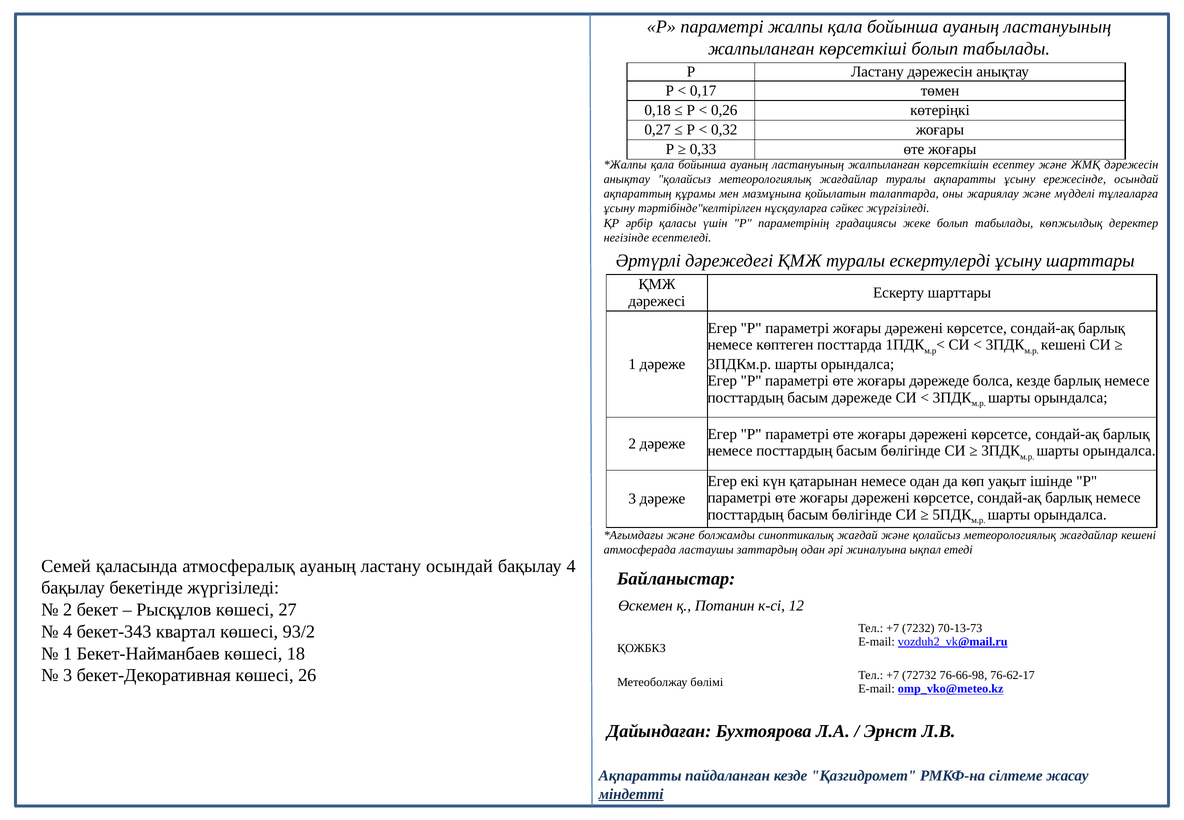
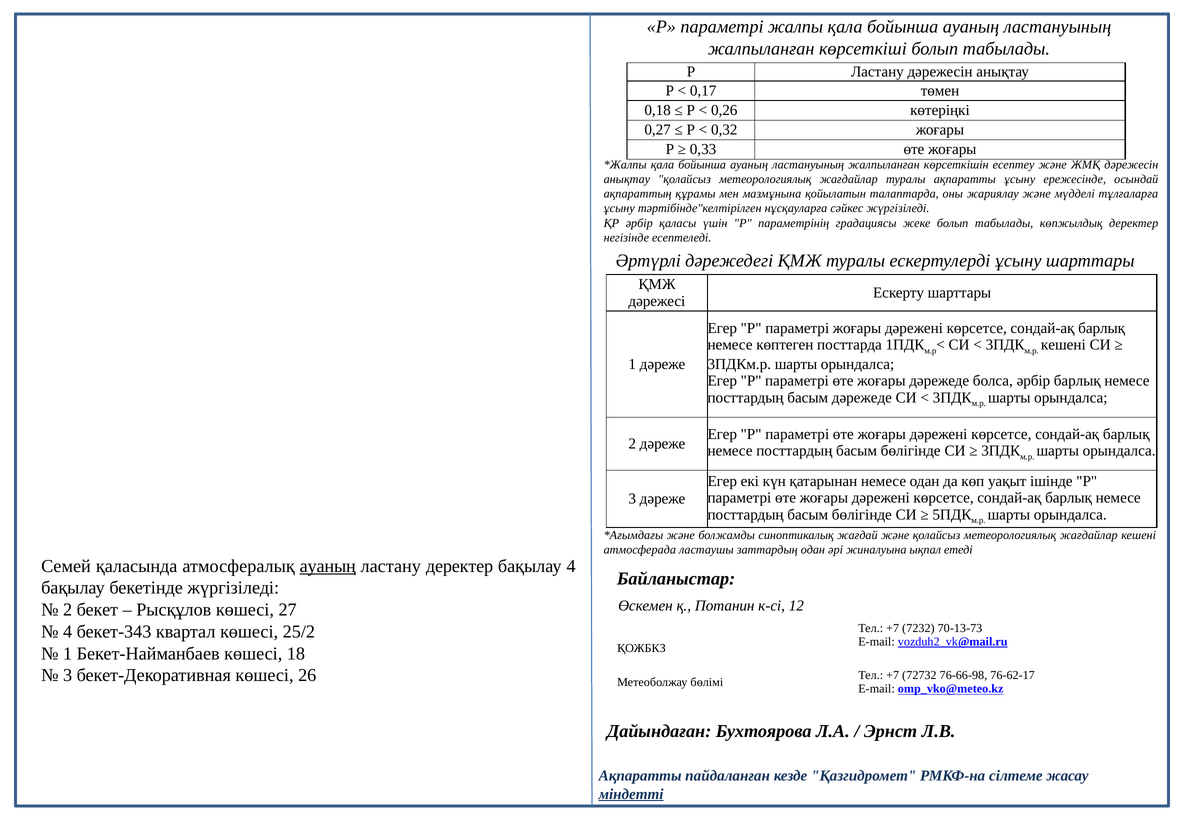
болса кезде: кезде -> әрбір
ауаның at (328, 566) underline: none -> present
ластану осындай: осындай -> деректер
93/2: 93/2 -> 25/2
